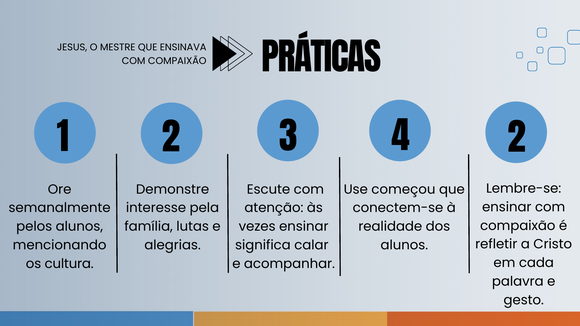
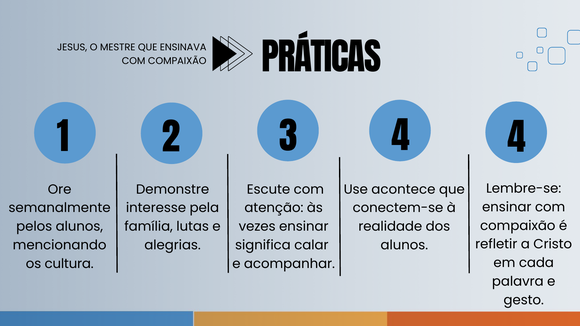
4 2: 2 -> 4
começou: começou -> acontece
